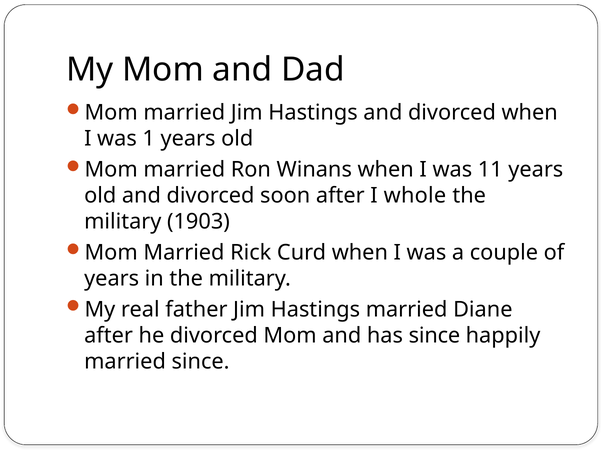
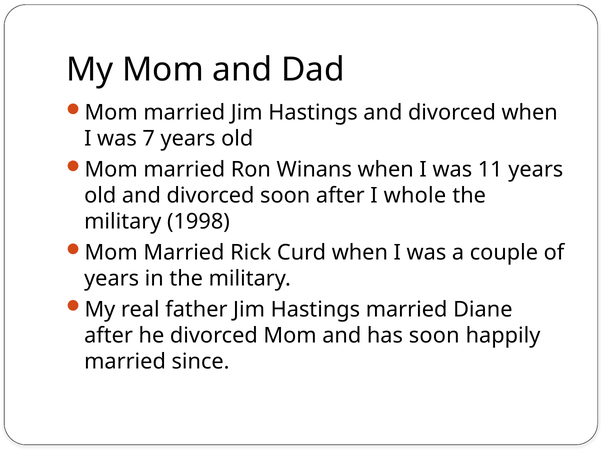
1: 1 -> 7
1903: 1903 -> 1998
has since: since -> soon
